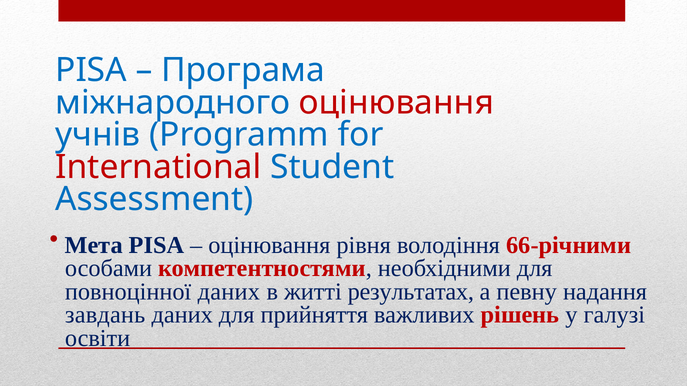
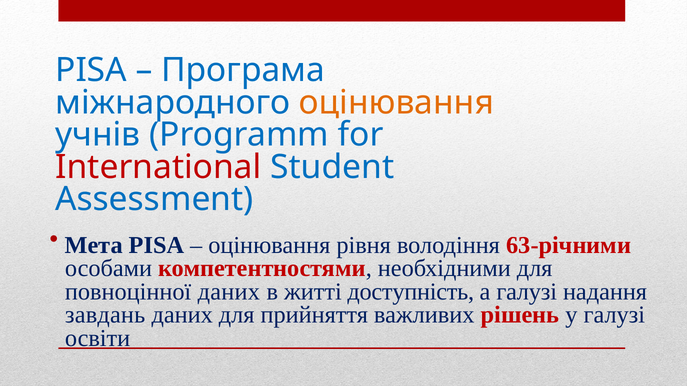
оцінювання at (396, 103) colour: red -> orange
66-річними: 66-річними -> 63-річними
результатах: результатах -> доступність
а певну: певну -> галузі
